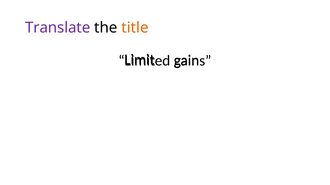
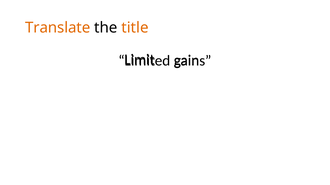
Translate colour: purple -> orange
